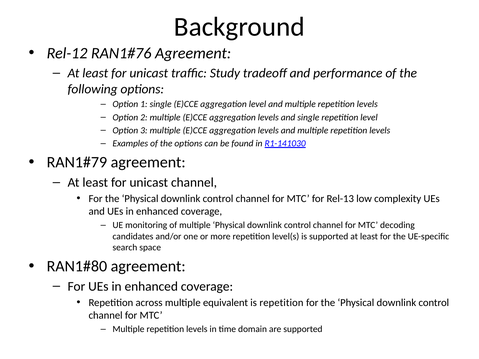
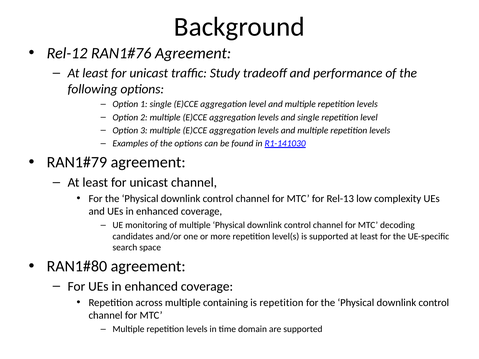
equivalent: equivalent -> containing
